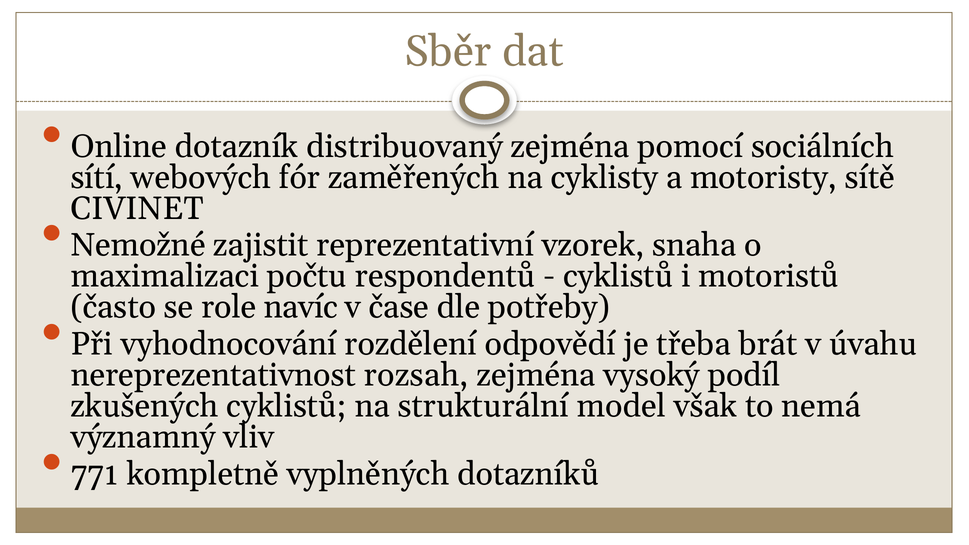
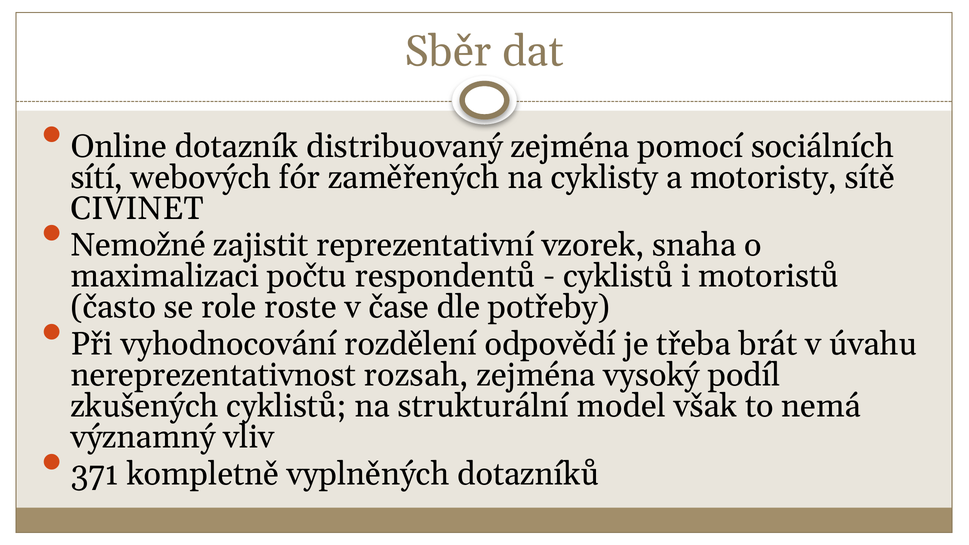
navíc: navíc -> roste
771: 771 -> 371
